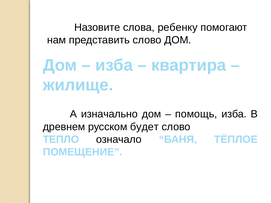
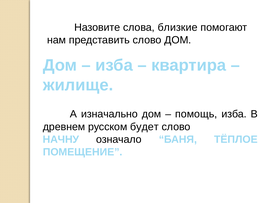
ребенку: ребенку -> близкие
ТЕПЛО: ТЕПЛО -> НАЧНУ
